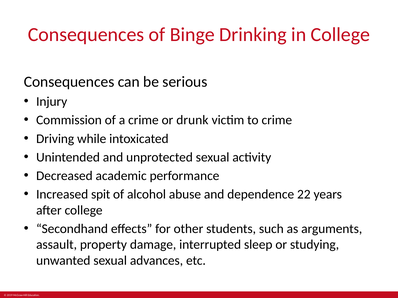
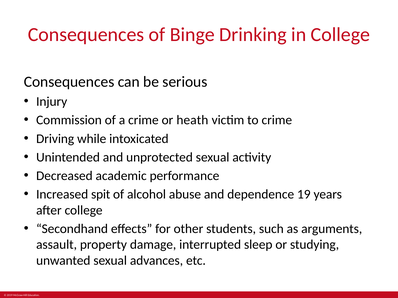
drunk: drunk -> heath
22: 22 -> 19
